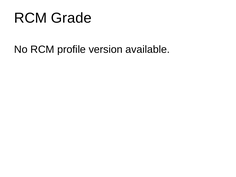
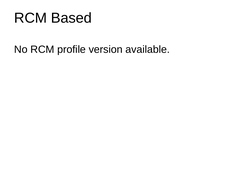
Grade: Grade -> Based
